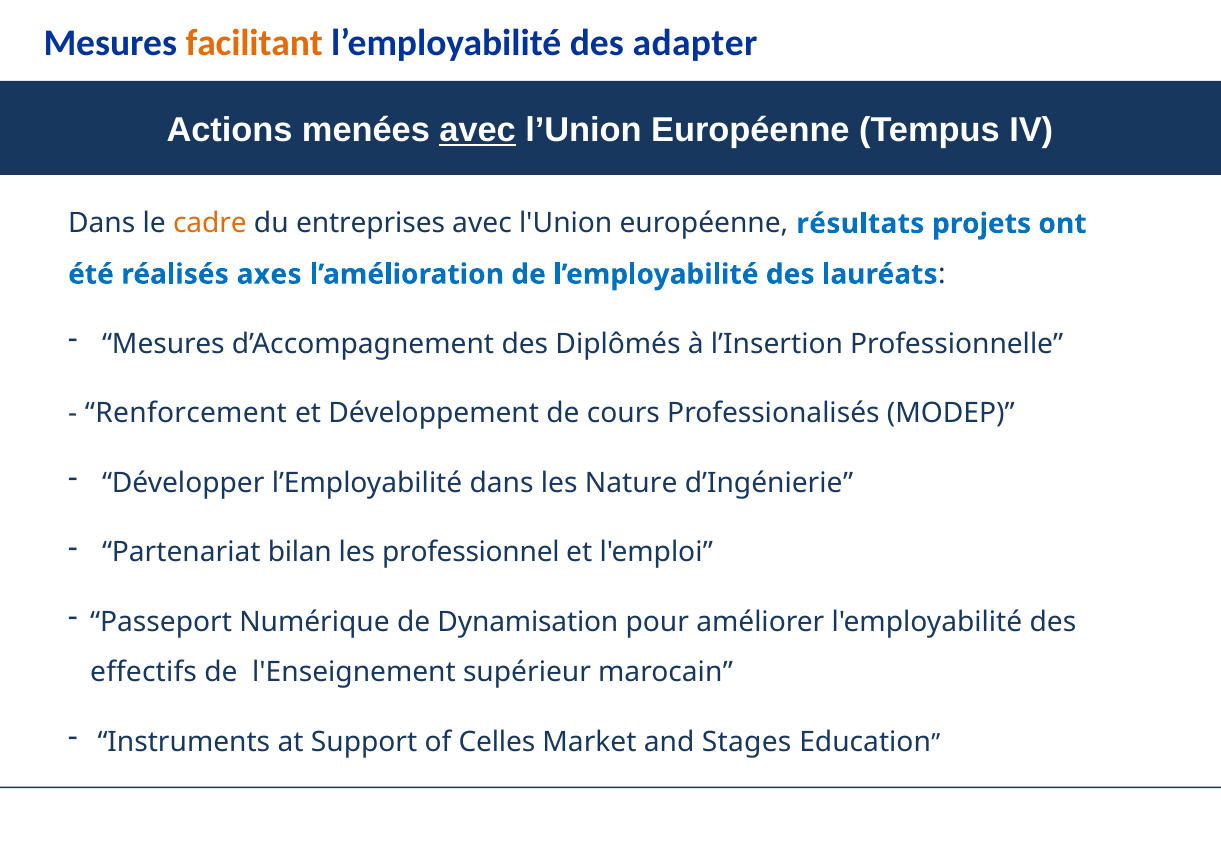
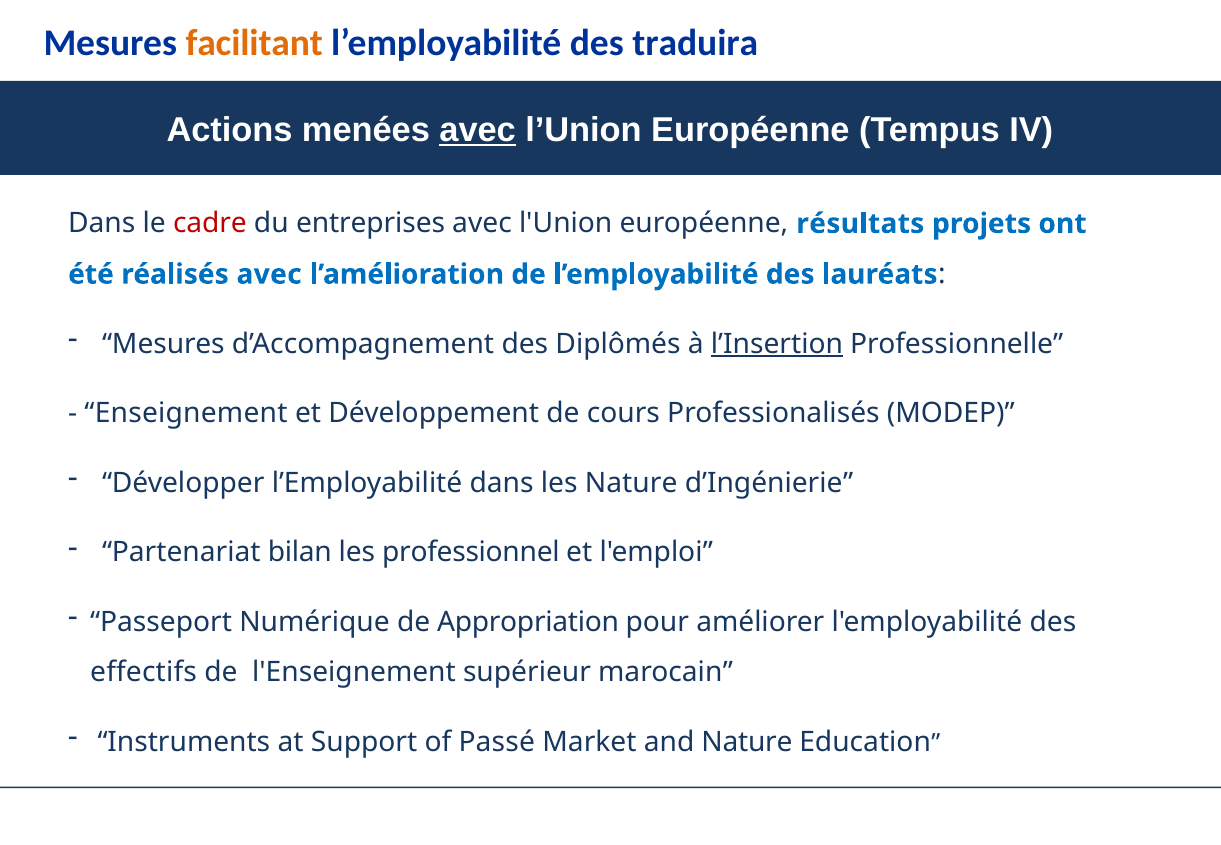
adapter: adapter -> traduira
cadre colour: orange -> red
réalisés axes: axes -> avec
l’Insertion underline: none -> present
Renforcement: Renforcement -> Enseignement
Dynamisation: Dynamisation -> Appropriation
Celles: Celles -> Passé
and Stages: Stages -> Nature
